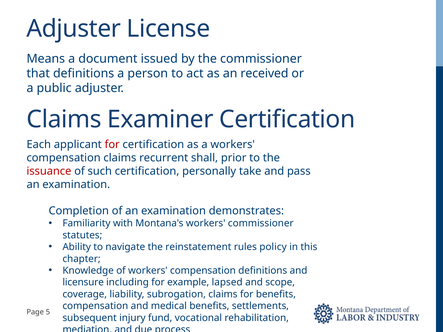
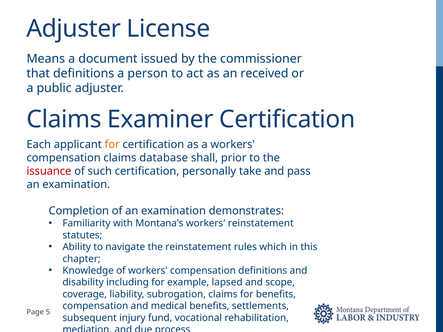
for at (112, 145) colour: red -> orange
recurrent: recurrent -> database
workers commissioner: commissioner -> reinstatement
policy: policy -> which
licensure: licensure -> disability
